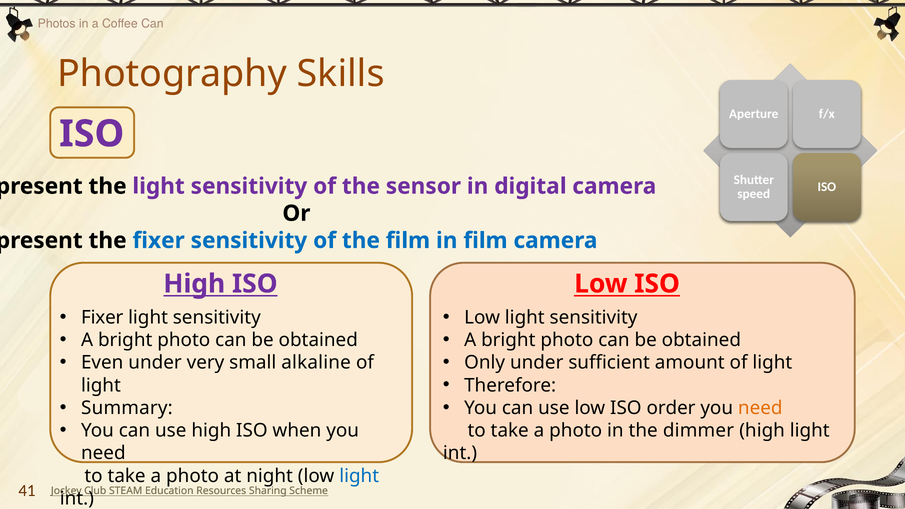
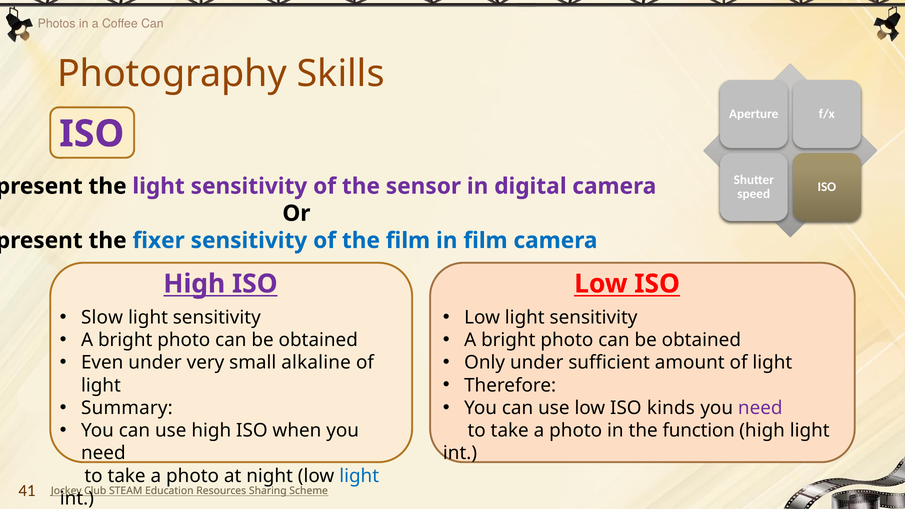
Fixer at (102, 317): Fixer -> Slow
order: order -> kinds
need at (760, 408) colour: orange -> purple
dimmer: dimmer -> function
